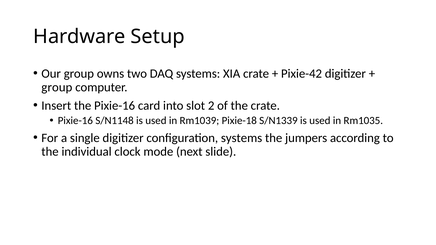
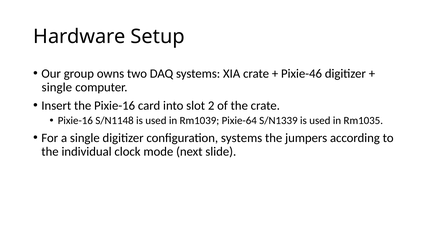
Pixie-42: Pixie-42 -> Pixie-46
group at (57, 87): group -> single
Pixie-18: Pixie-18 -> Pixie-64
